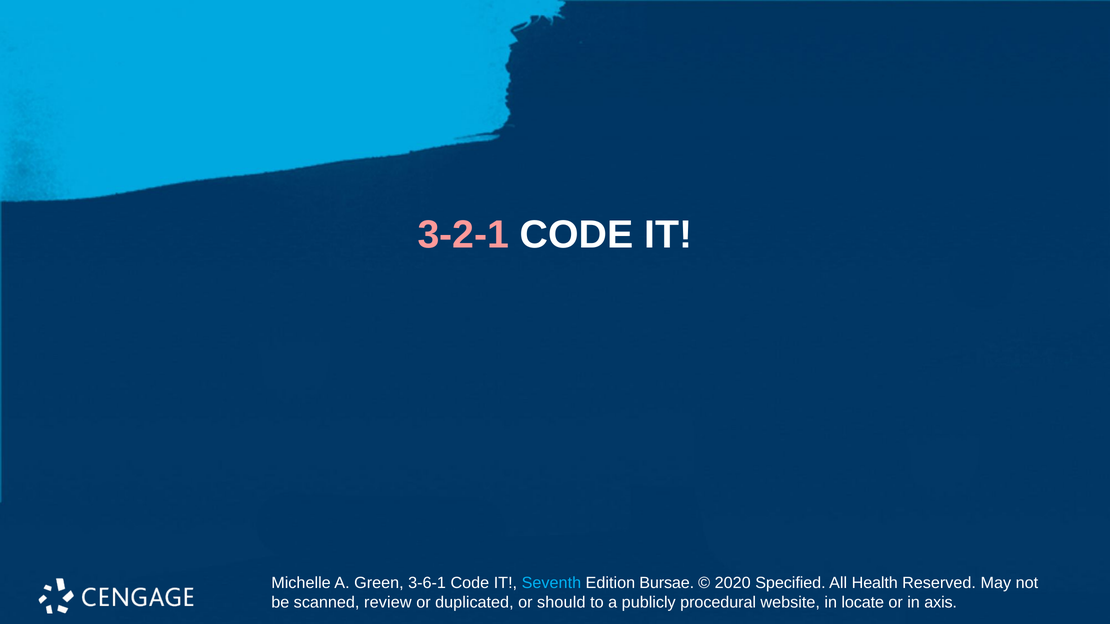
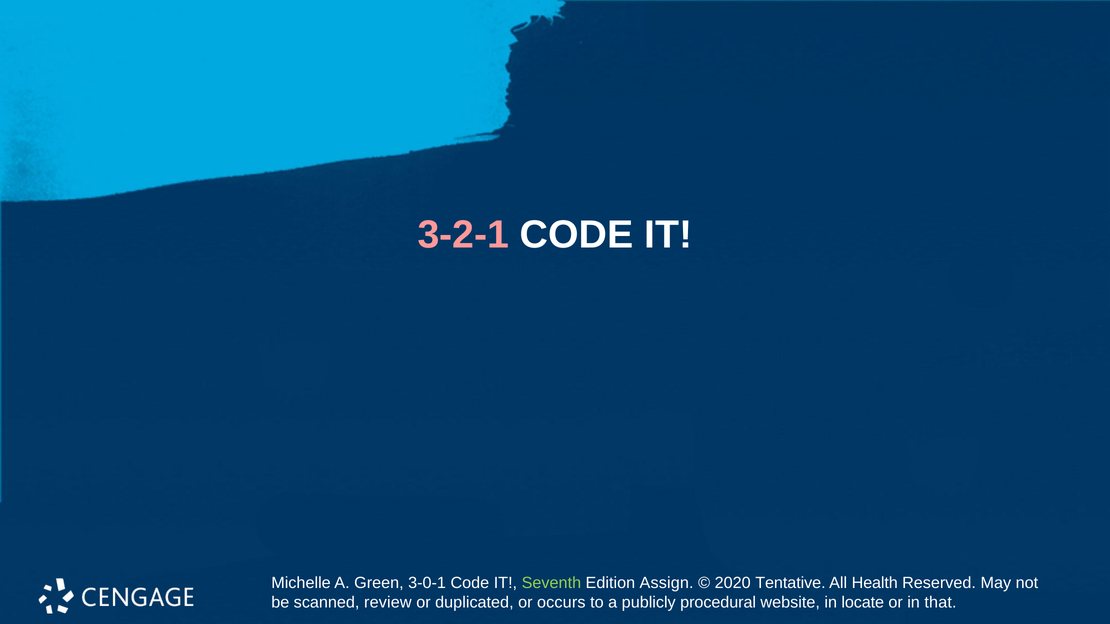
3-6-1: 3-6-1 -> 3-0-1
Seventh colour: light blue -> light green
Bursae: Bursae -> Assign
Specified: Specified -> Tentative
should: should -> occurs
axis: axis -> that
